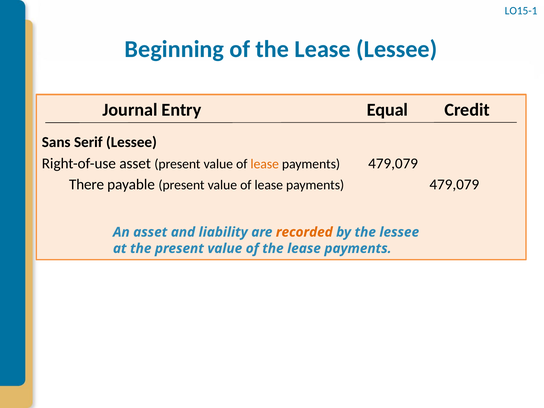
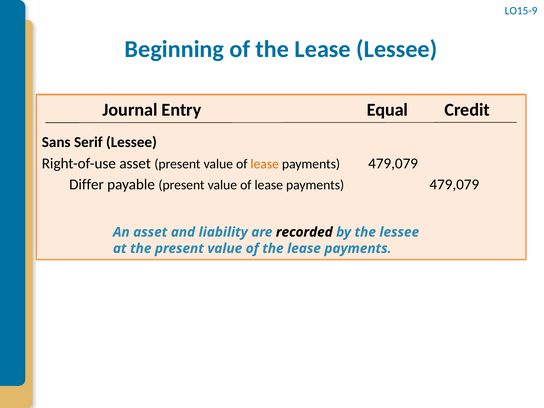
LO15-1: LO15-1 -> LO15-9
There: There -> Differ
recorded colour: orange -> black
